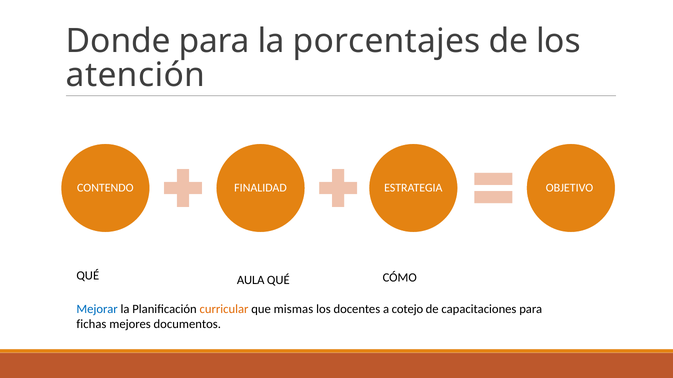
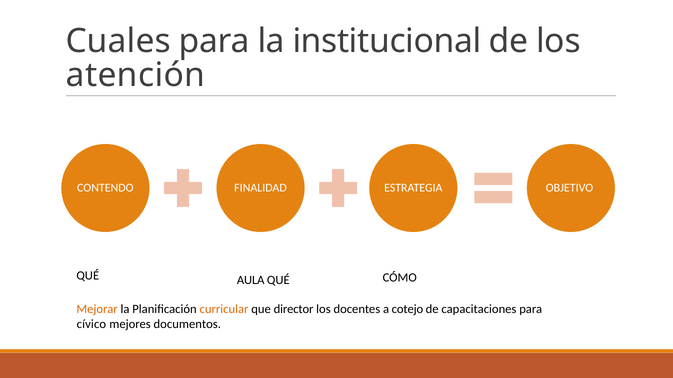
Donde: Donde -> Cuales
porcentajes: porcentajes -> institucional
Mejorar colour: blue -> orange
mismas: mismas -> director
fichas: fichas -> cívico
